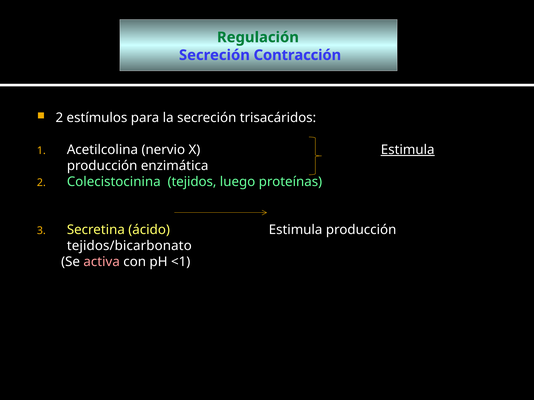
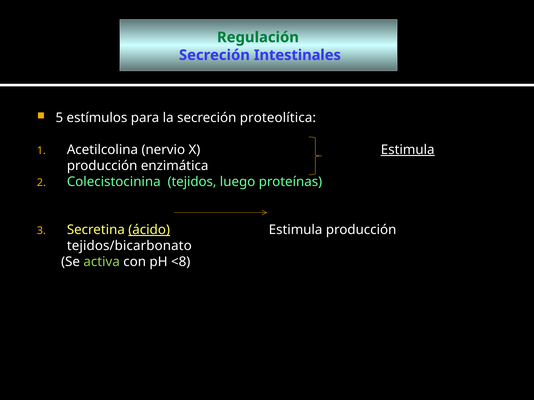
Contracción: Contracción -> Intestinales
2 at (59, 118): 2 -> 5
trisacáridos: trisacáridos -> proteolítica
ácido underline: none -> present
activa colour: pink -> light green
<1: <1 -> <8
